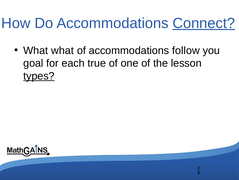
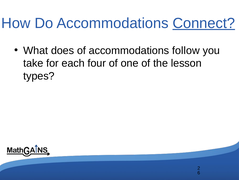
What what: what -> does
goal: goal -> take
true: true -> four
types underline: present -> none
